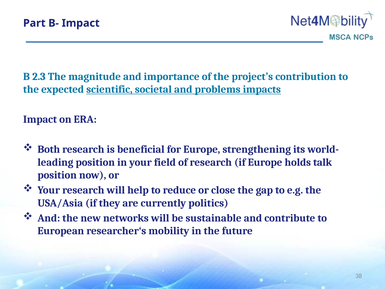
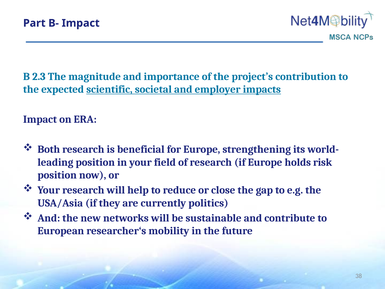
problems: problems -> employer
talk: talk -> risk
